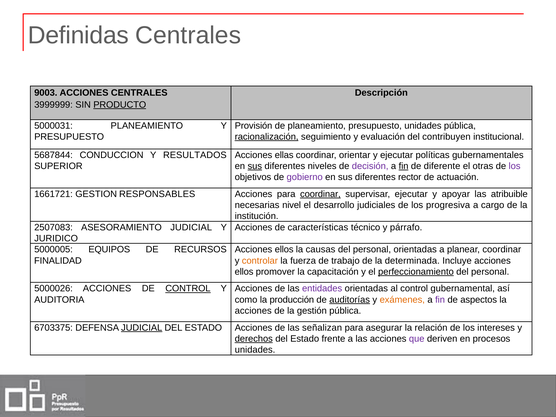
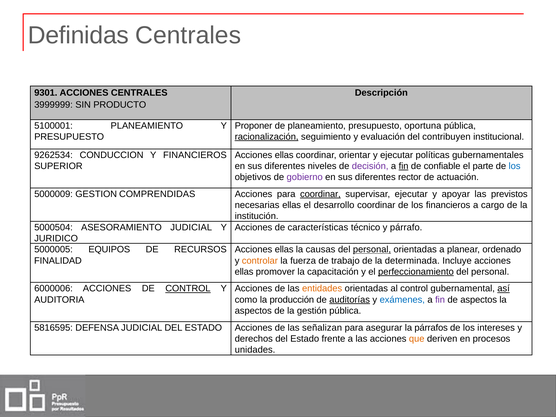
9003: 9003 -> 9301
PRODUCTO underline: present -> none
5000031: 5000031 -> 5100001
Provisión: Provisión -> Proponer
presupuesto unidades: unidades -> oportuna
5687844: 5687844 -> 9262534
Y RESULTADOS: RESULTADOS -> FINANCIEROS
sus at (255, 166) underline: present -> none
diferente: diferente -> confiable
otras: otras -> parte
los at (515, 166) colour: purple -> blue
1661721: 1661721 -> 5000009
RESPONSABLES: RESPONSABLES -> COMPRENDIDAS
atribuible: atribuible -> previstos
necesarias nivel: nivel -> ellas
desarrollo judiciales: judiciales -> coordinar
los progresiva: progresiva -> financieros
2507083: 2507083 -> 5000504
ellos at (284, 250): ellos -> ellas
personal at (372, 250) underline: none -> present
planear coordinar: coordinar -> ordenado
ellos at (244, 272): ellos -> ellas
5000026: 5000026 -> 6000006
entidades colour: purple -> orange
así underline: none -> present
exámenes colour: orange -> blue
acciones at (253, 311): acciones -> aspectos
6703375: 6703375 -> 5816595
JUDICIAL at (142, 328) underline: present -> none
relación: relación -> párrafos
derechos underline: present -> none
que colour: purple -> orange
